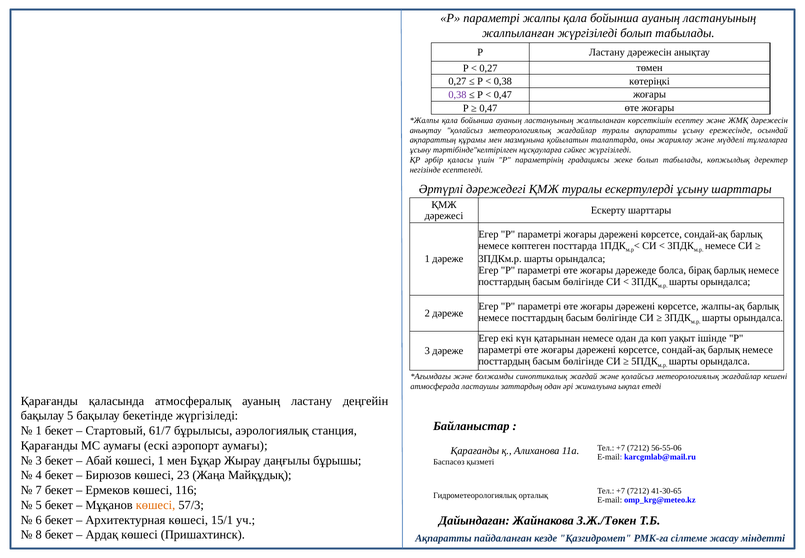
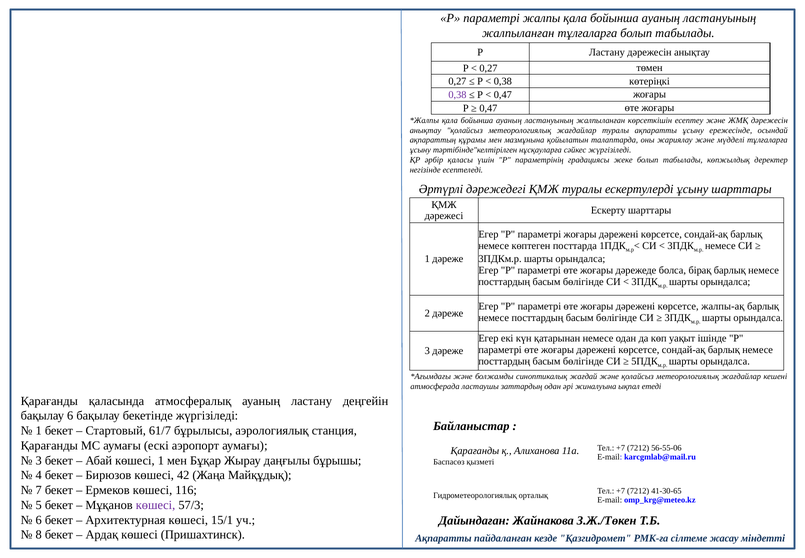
жалпыланған жүргізіледі: жүргізіледі -> тұлғаларға
бақылау 5: 5 -> 6
23: 23 -> 42
көшесі at (156, 505) colour: orange -> purple
